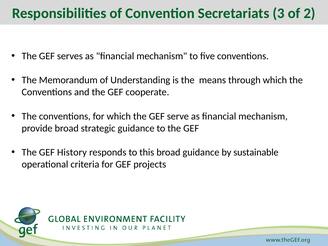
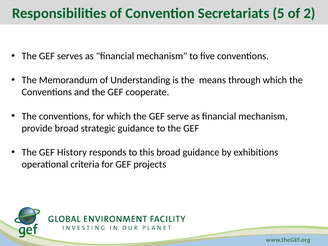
3: 3 -> 5
sustainable: sustainable -> exhibitions
